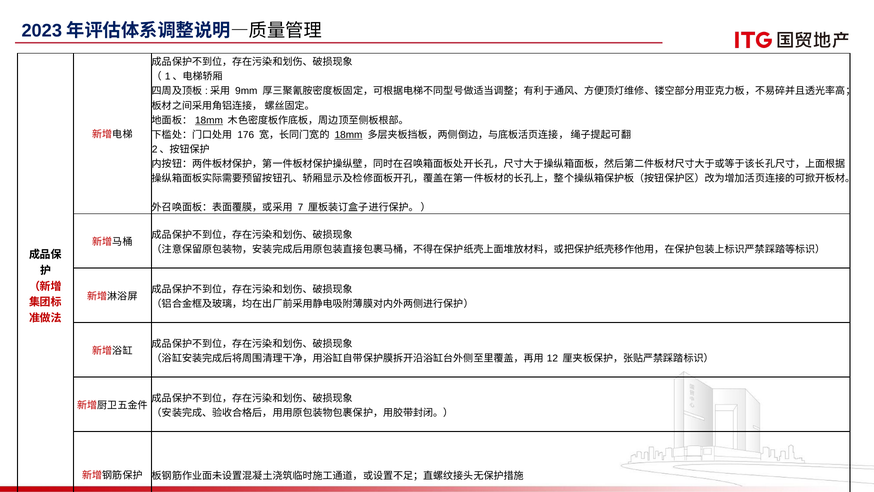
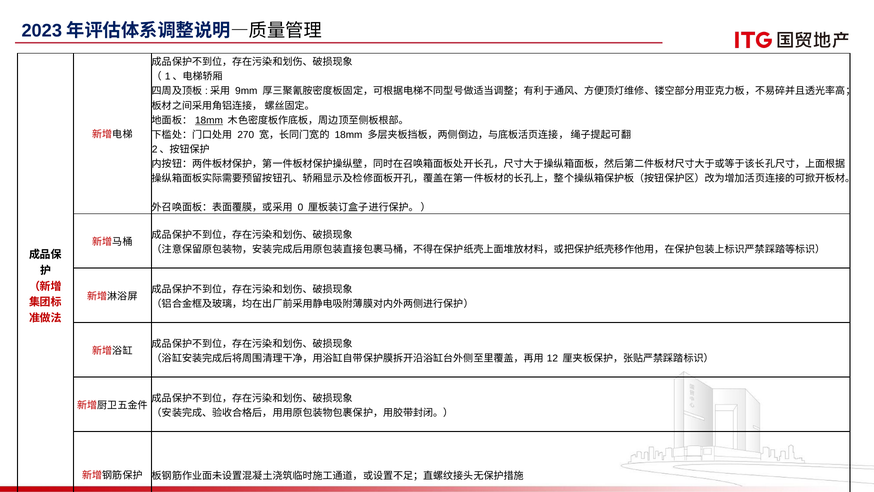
176: 176 -> 270
18mm at (349, 135) underline: present -> none
7: 7 -> 0
